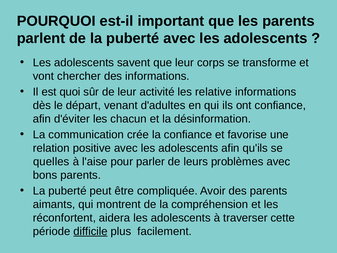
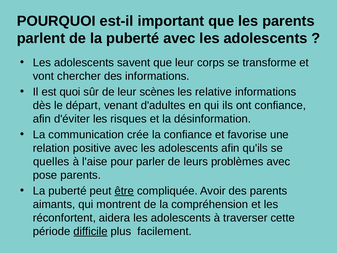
activité: activité -> scènes
chacun: chacun -> risques
bons: bons -> pose
être underline: none -> present
